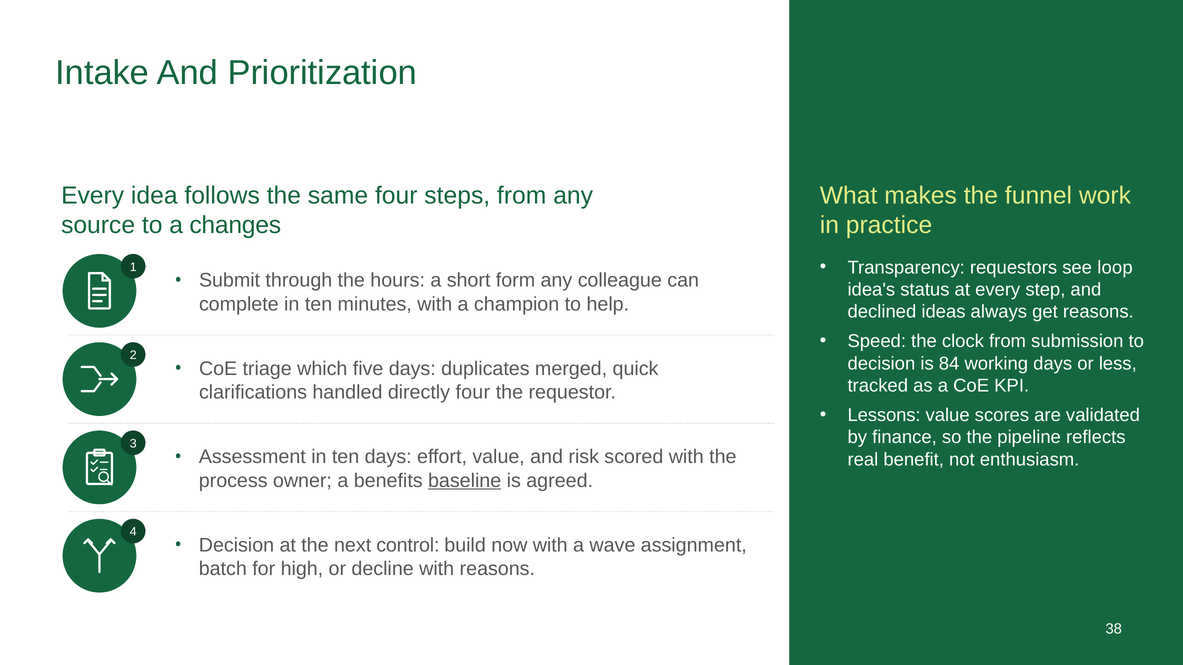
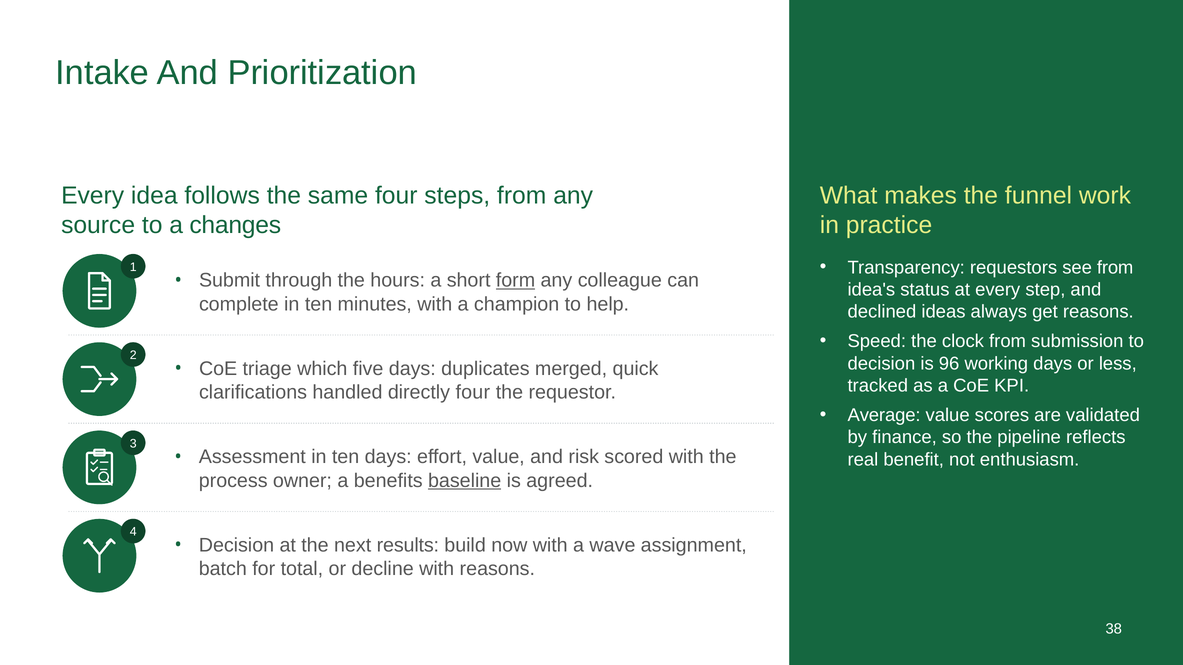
see loop: loop -> from
form underline: none -> present
84: 84 -> 96
Lessons: Lessons -> Average
control: control -> results
high: high -> total
